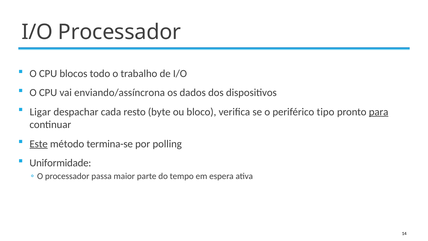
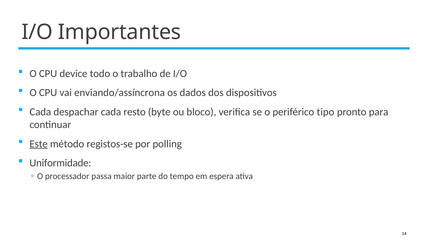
I/O Processador: Processador -> Importantes
blocos: blocos -> device
Ligar at (40, 112): Ligar -> Cada
para underline: present -> none
termina-se: termina-se -> registos-se
